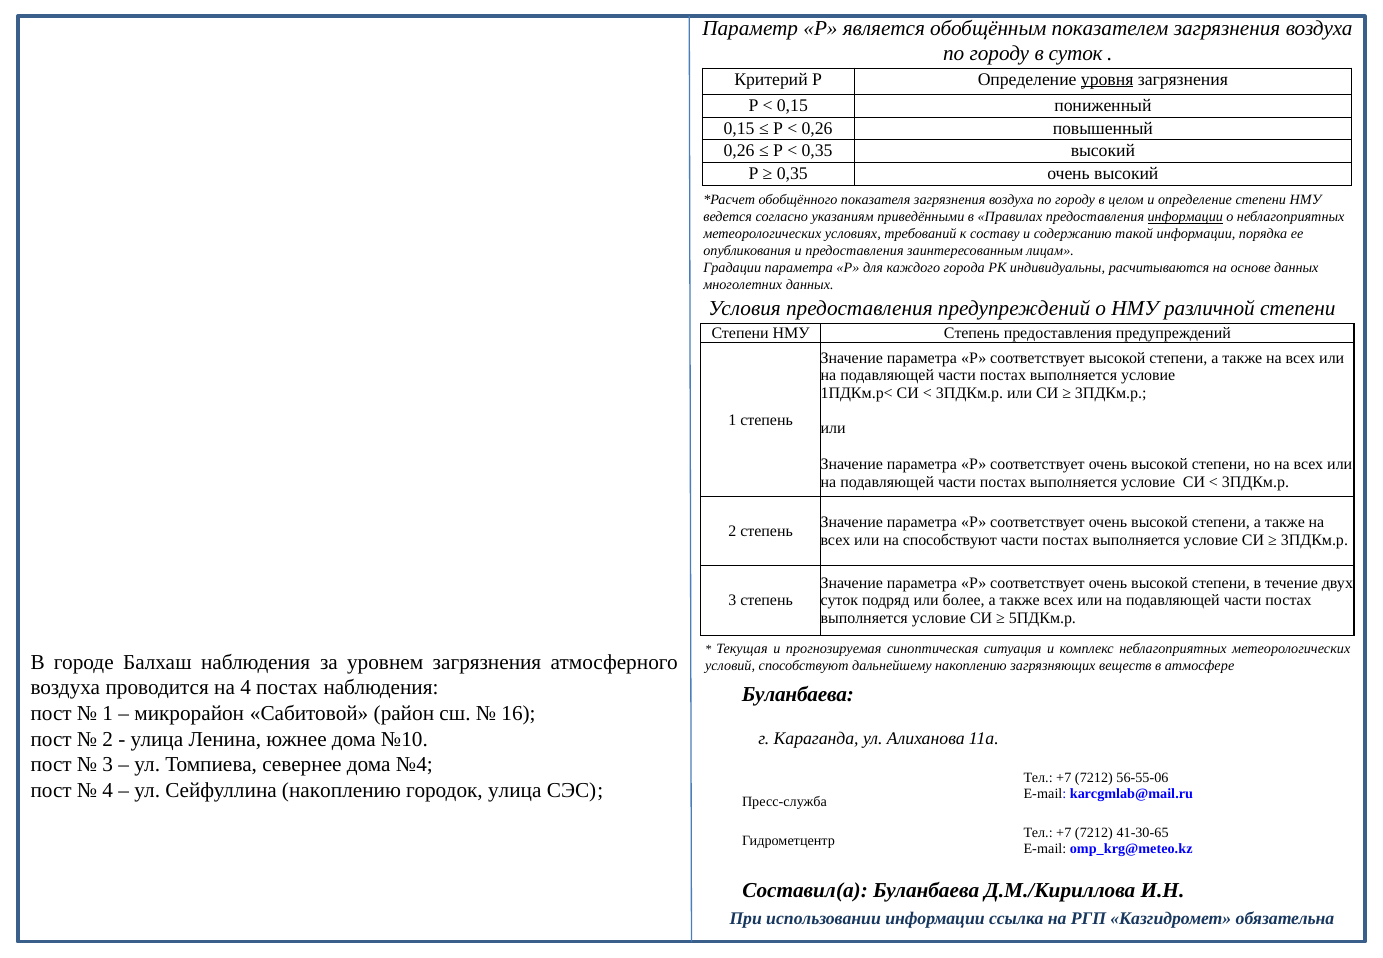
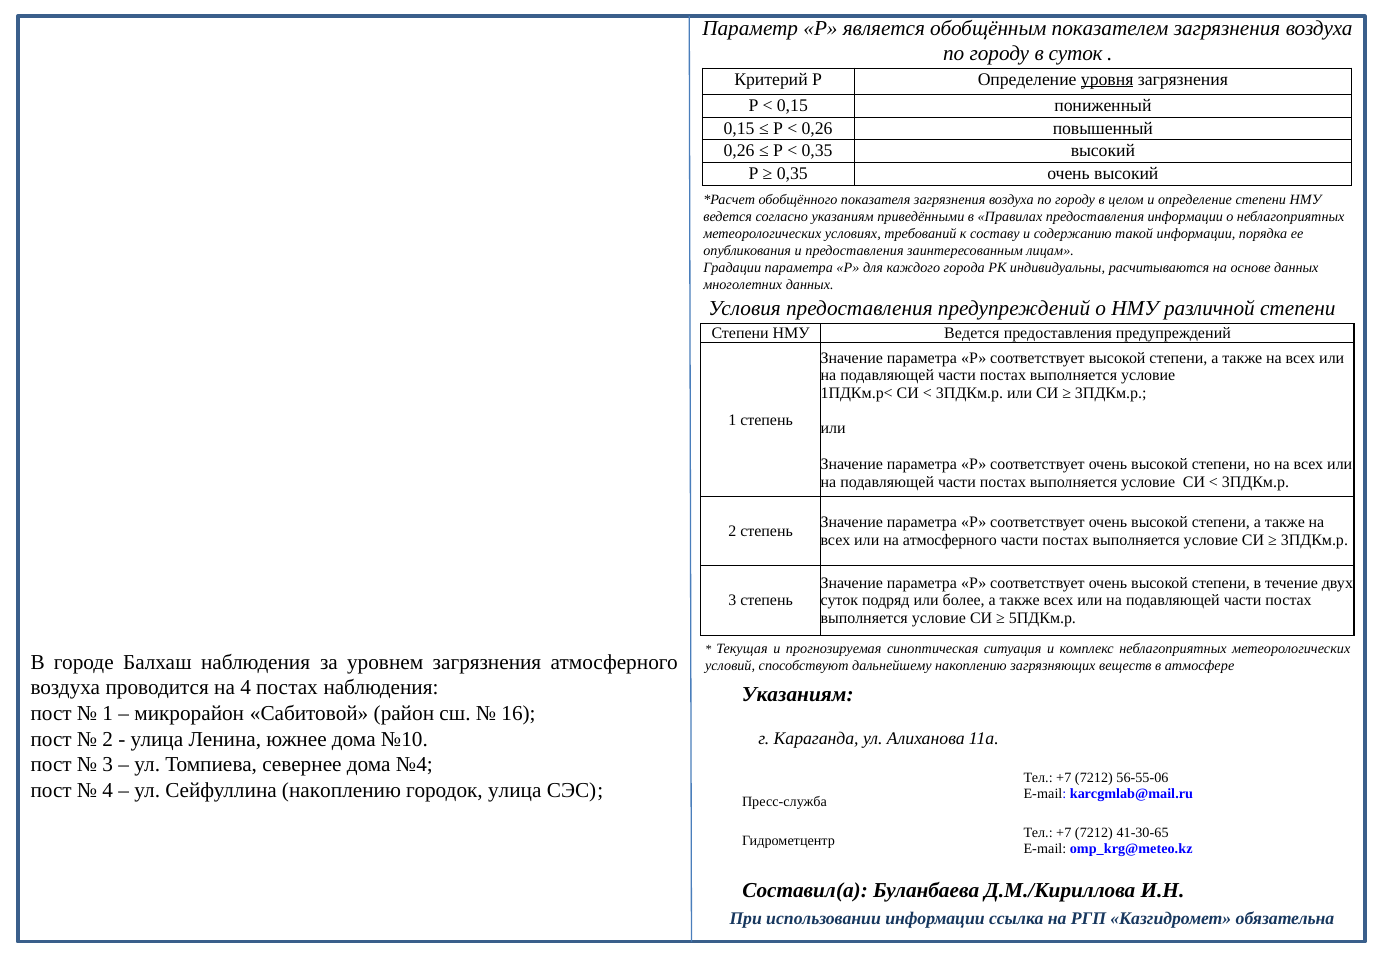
информации at (1185, 217) underline: present -> none
Степень at (972, 333): Степень -> Ведется
на способствуют: способствуют -> атмосферного
Буланбаева at (798, 694): Буланбаева -> Указаниям
